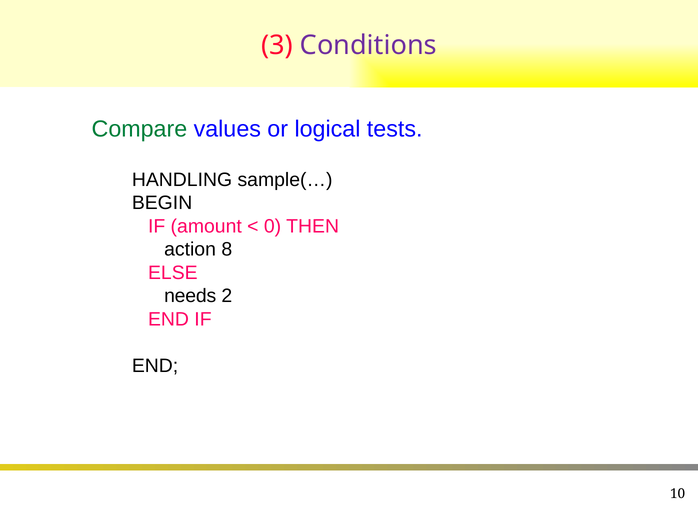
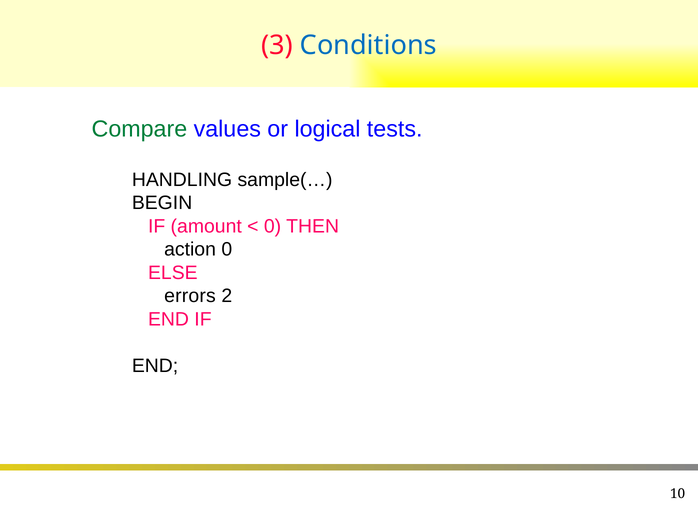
Conditions colour: purple -> blue
action 8: 8 -> 0
needs: needs -> errors
